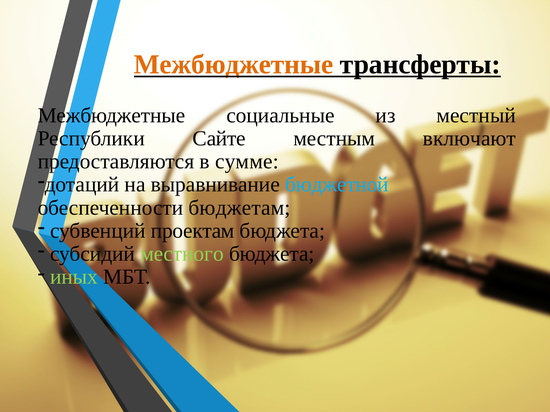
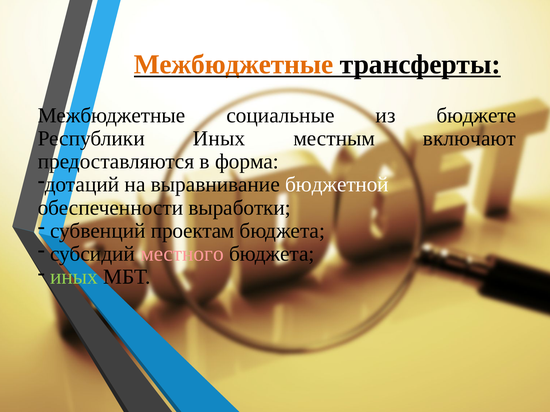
местный: местный -> бюджете
Республики Сайте: Сайте -> Иных
сумме: сумме -> форма
бюджетной colour: light blue -> white
бюджетам: бюджетам -> выработки
местного colour: light green -> pink
